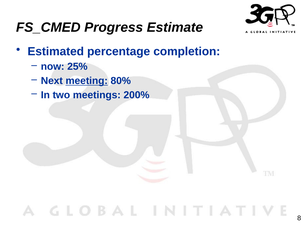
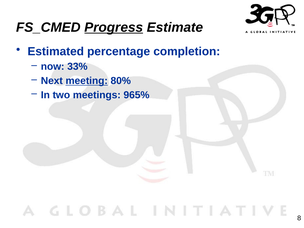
Progress underline: none -> present
25%: 25% -> 33%
200%: 200% -> 965%
